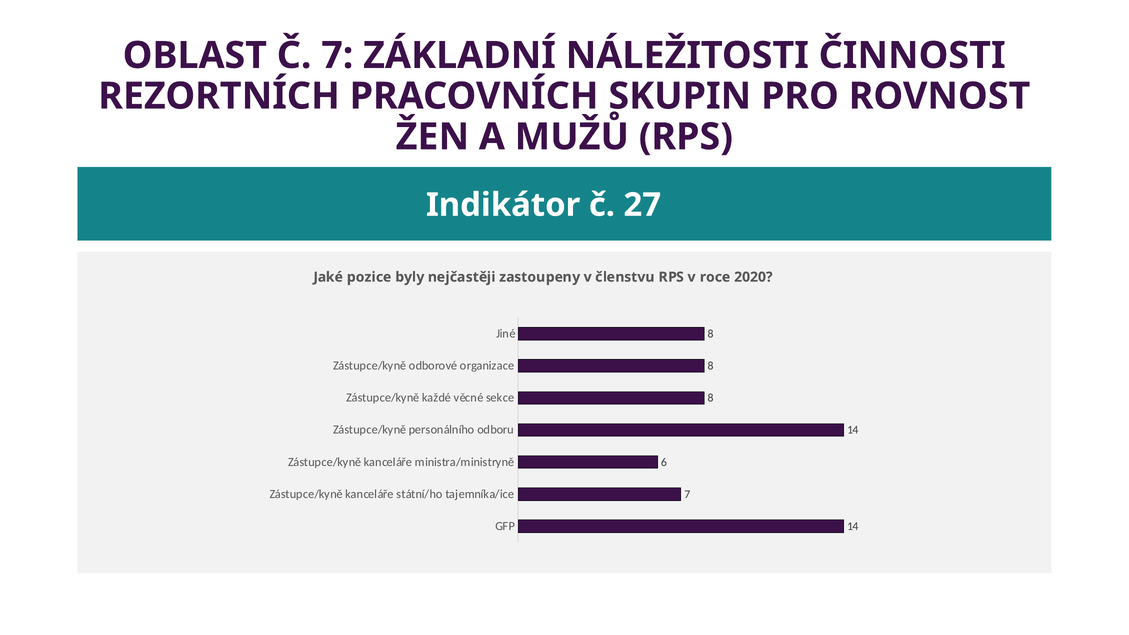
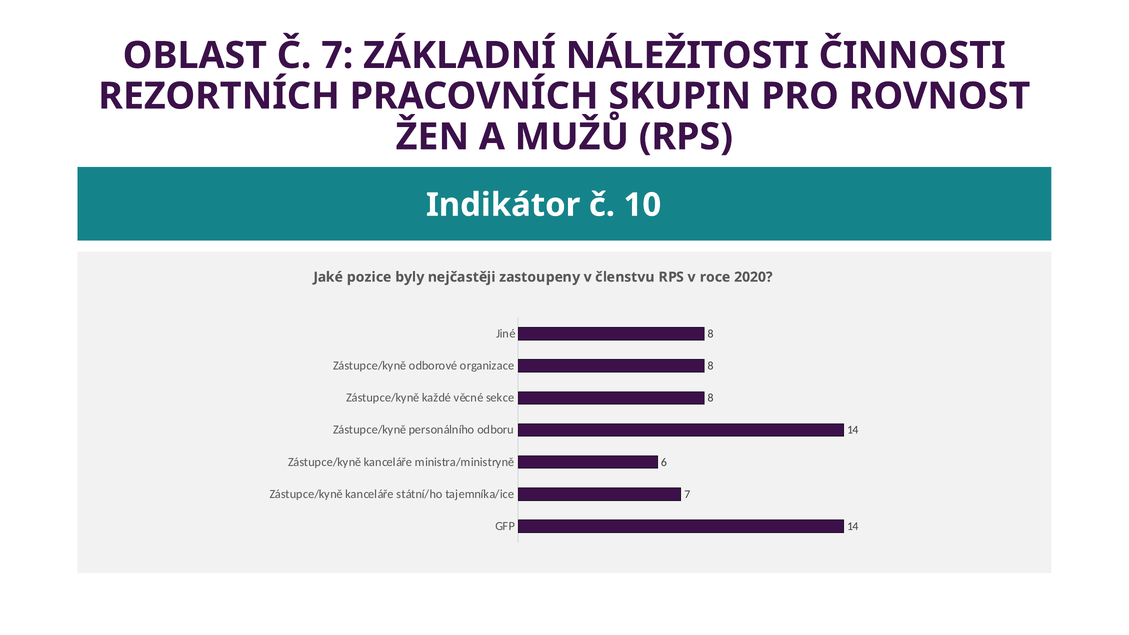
27: 27 -> 10
